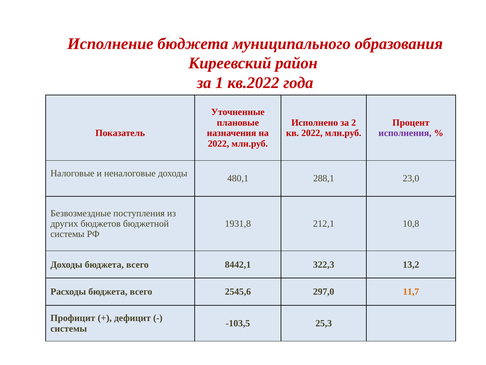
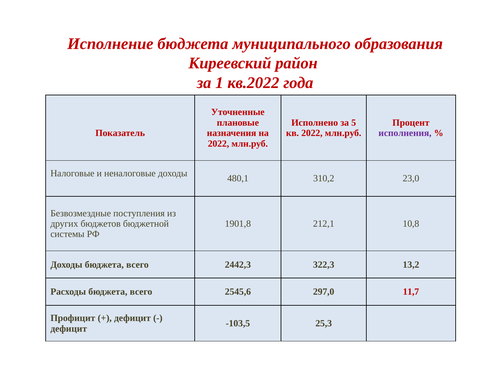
2: 2 -> 5
288,1: 288,1 -> 310,2
1931,8: 1931,8 -> 1901,8
8442,1: 8442,1 -> 2442,3
11,7 colour: orange -> red
системы at (69, 328): системы -> дефицит
